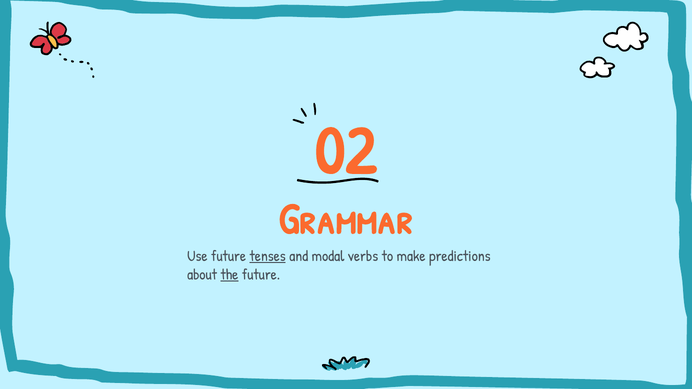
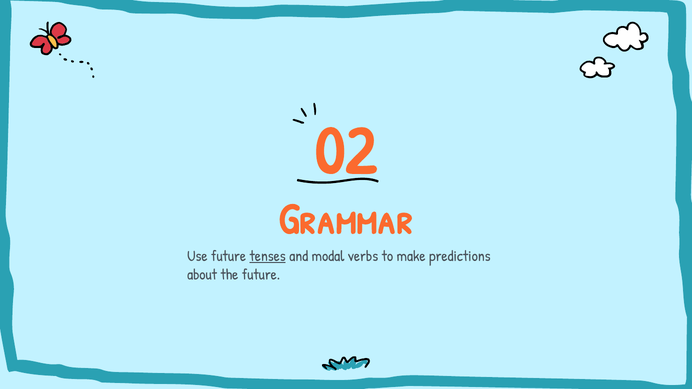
the underline: present -> none
